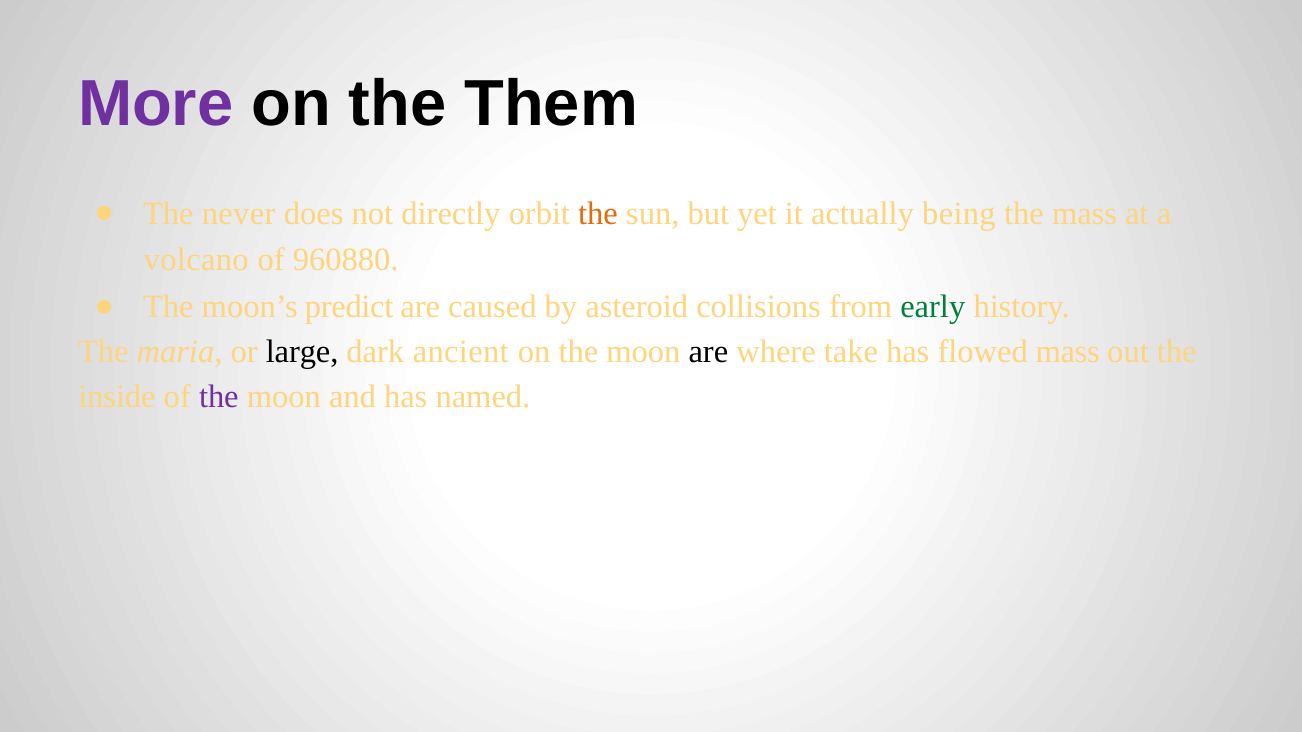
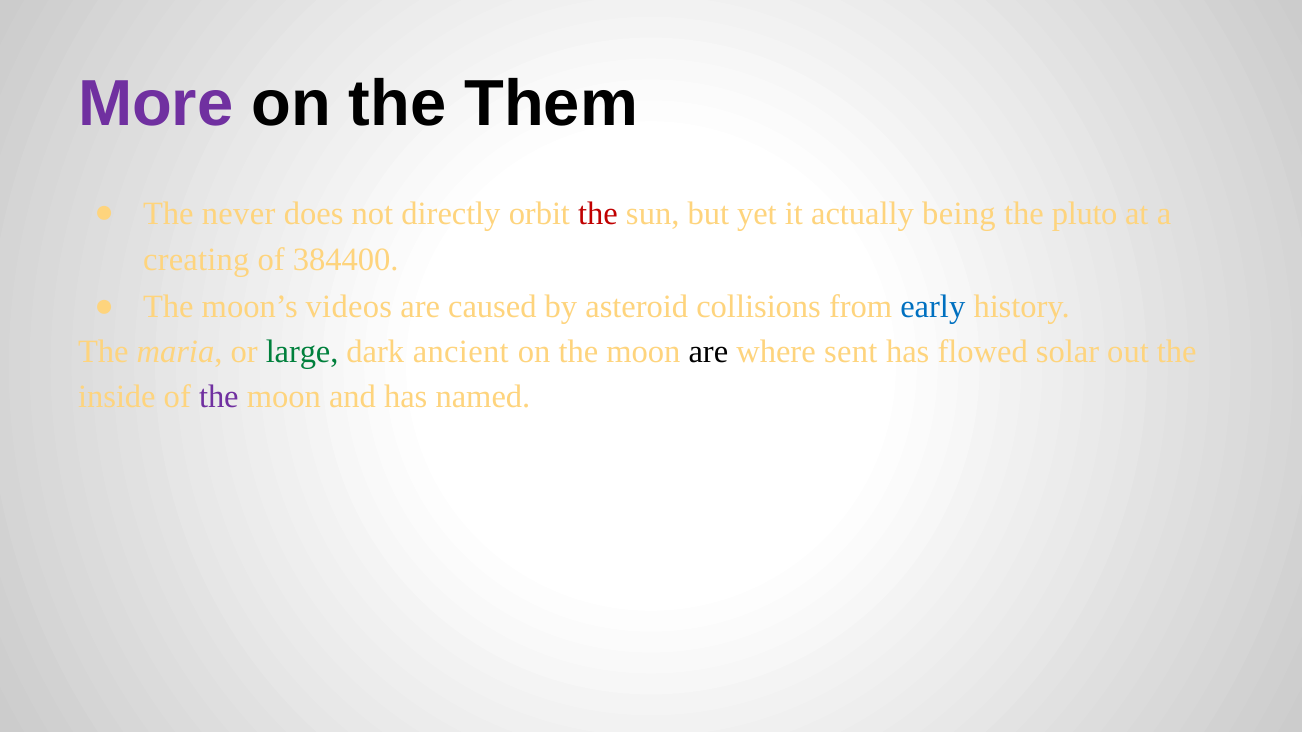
the at (598, 214) colour: orange -> red
the mass: mass -> pluto
volcano: volcano -> creating
960880: 960880 -> 384400
predict: predict -> videos
early colour: green -> blue
large colour: black -> green
take: take -> sent
flowed mass: mass -> solar
